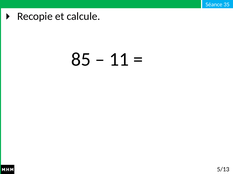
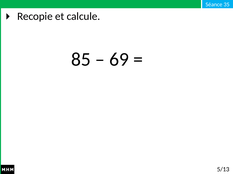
11: 11 -> 69
